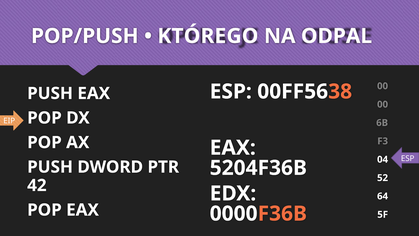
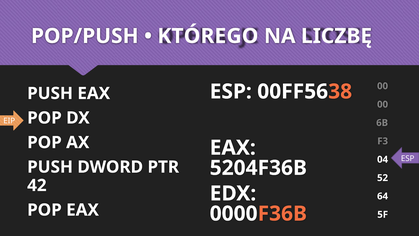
ODPAL: ODPAL -> LICZBĘ
